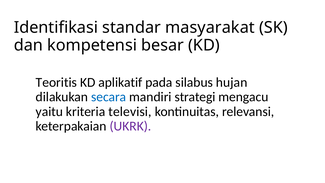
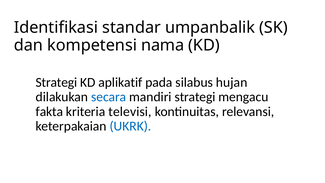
masyarakat: masyarakat -> umpanbalik
besar: besar -> nama
Teoritis at (56, 82): Teoritis -> Strategi
yaitu: yaitu -> fakta
UKRK colour: purple -> blue
